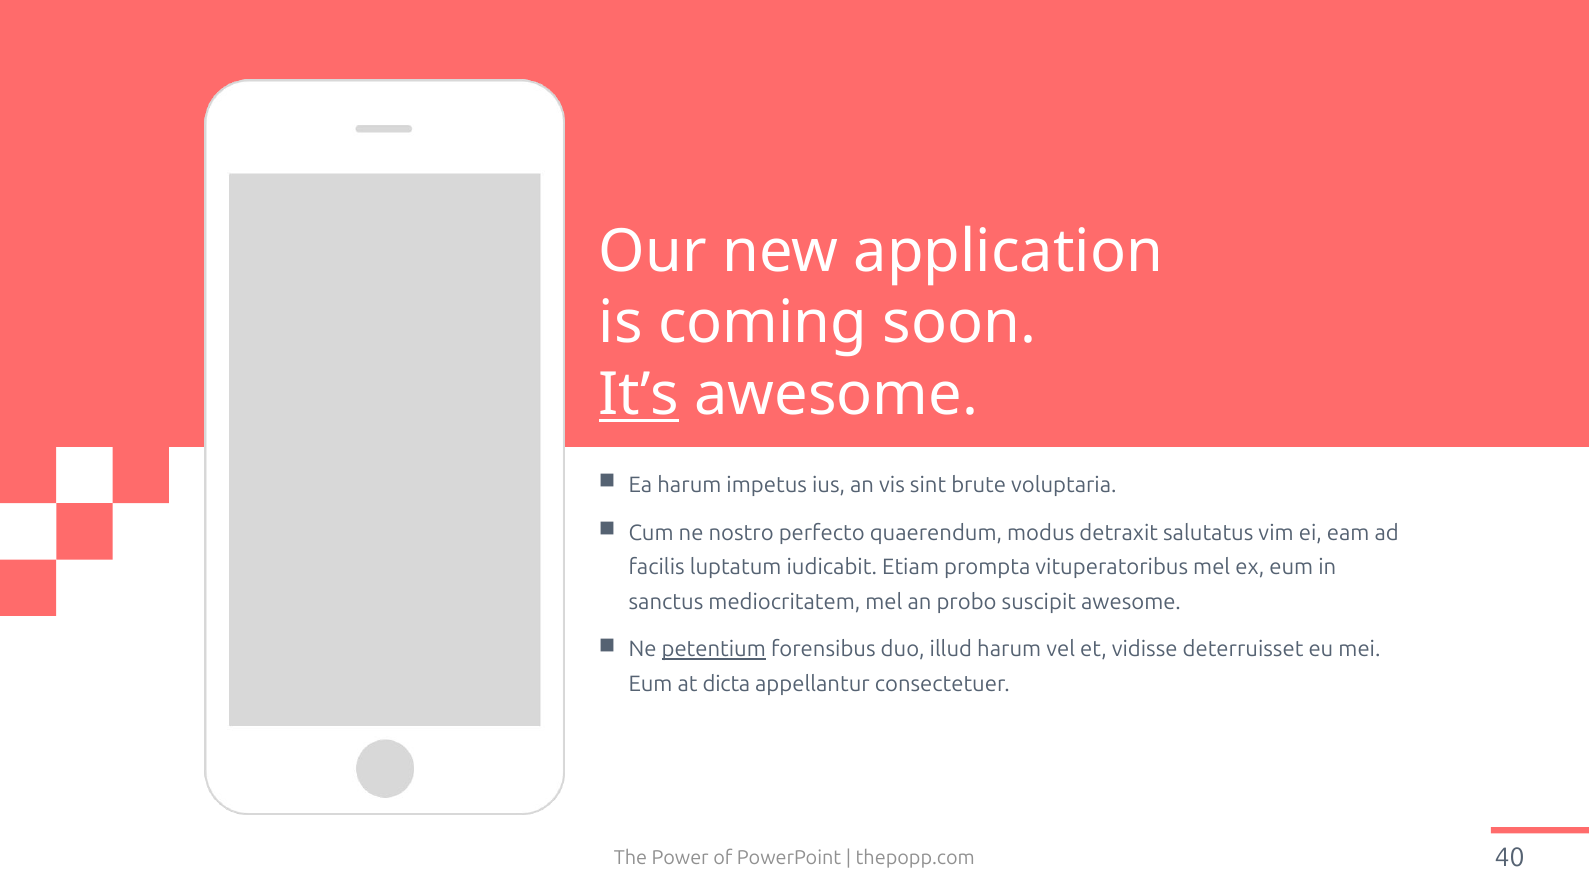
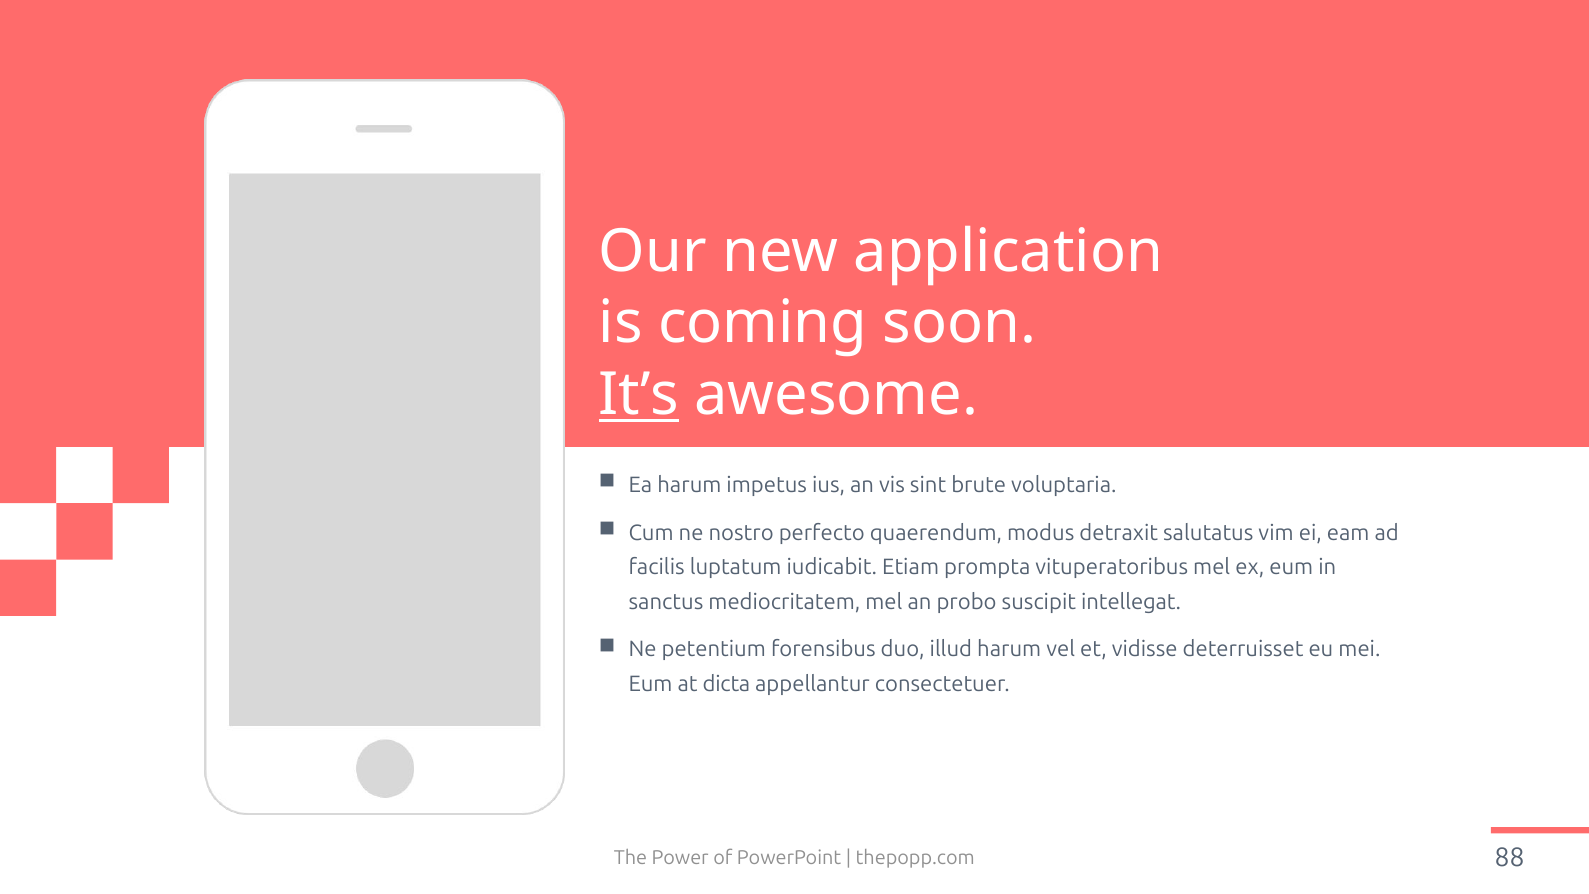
suscipit awesome: awesome -> intellegat
petentium underline: present -> none
40: 40 -> 88
